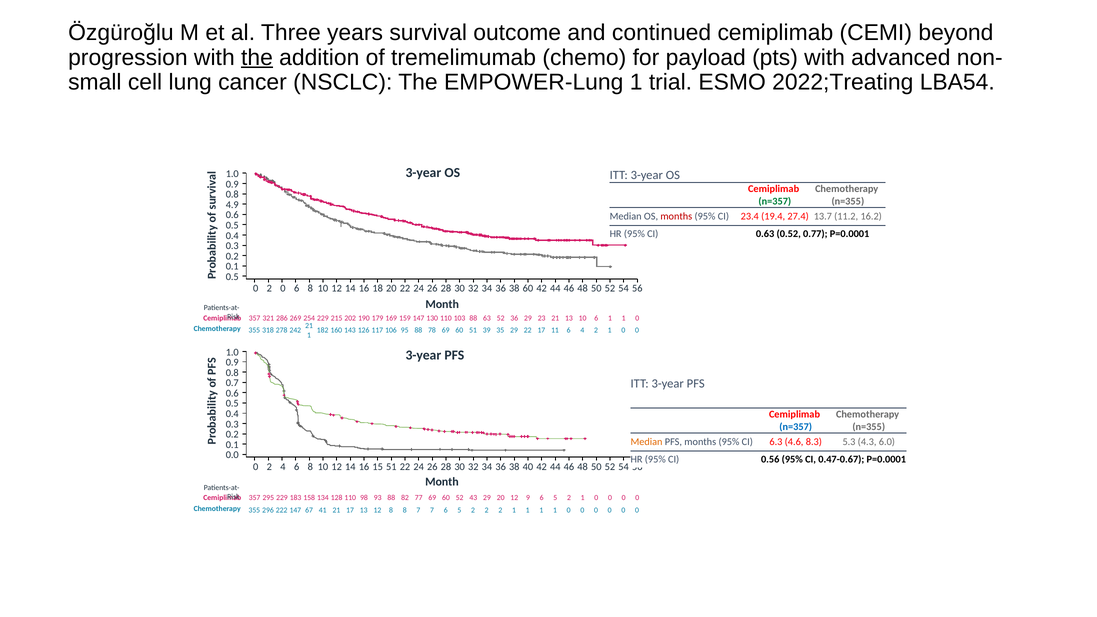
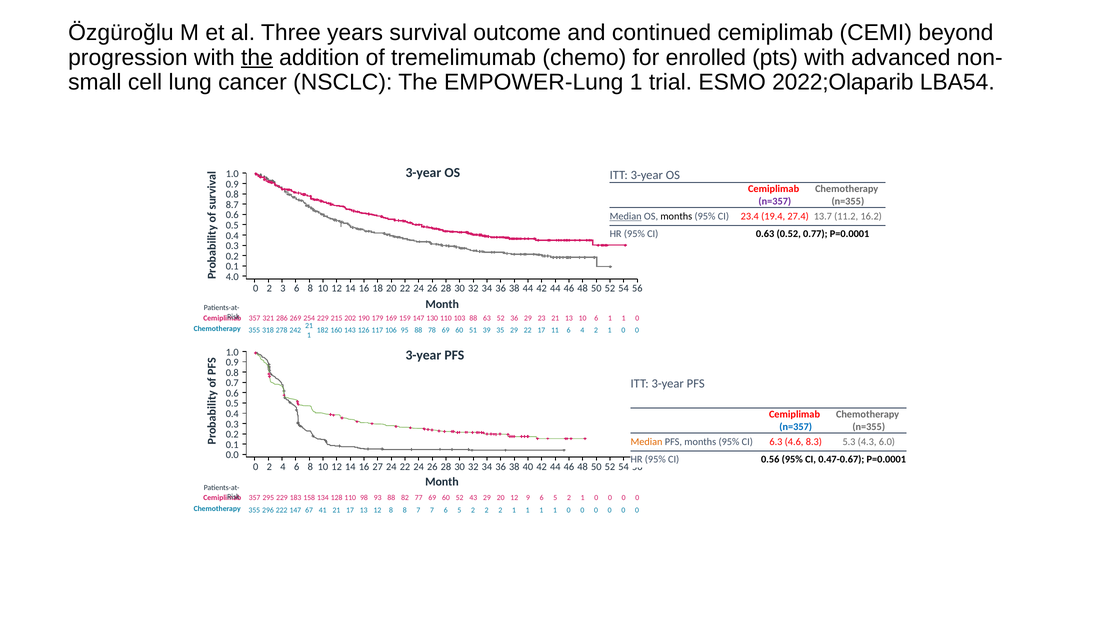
payload: payload -> enrolled
2022;Treating: 2022;Treating -> 2022;Olaparib
n=357 at (775, 201) colour: green -> purple
4.9: 4.9 -> 8.7
Median at (626, 217) underline: none -> present
months at (676, 217) colour: red -> black
0.5 at (232, 277): 0.5 -> 4.0
2 0: 0 -> 3
34 60: 60 -> 44
15: 15 -> 27
14 51: 51 -> 24
